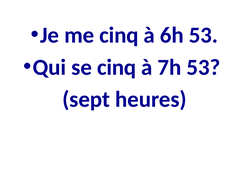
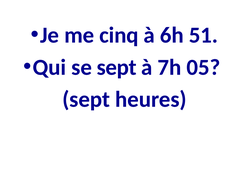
6h 53: 53 -> 51
se cinq: cinq -> sept
7h 53: 53 -> 05
